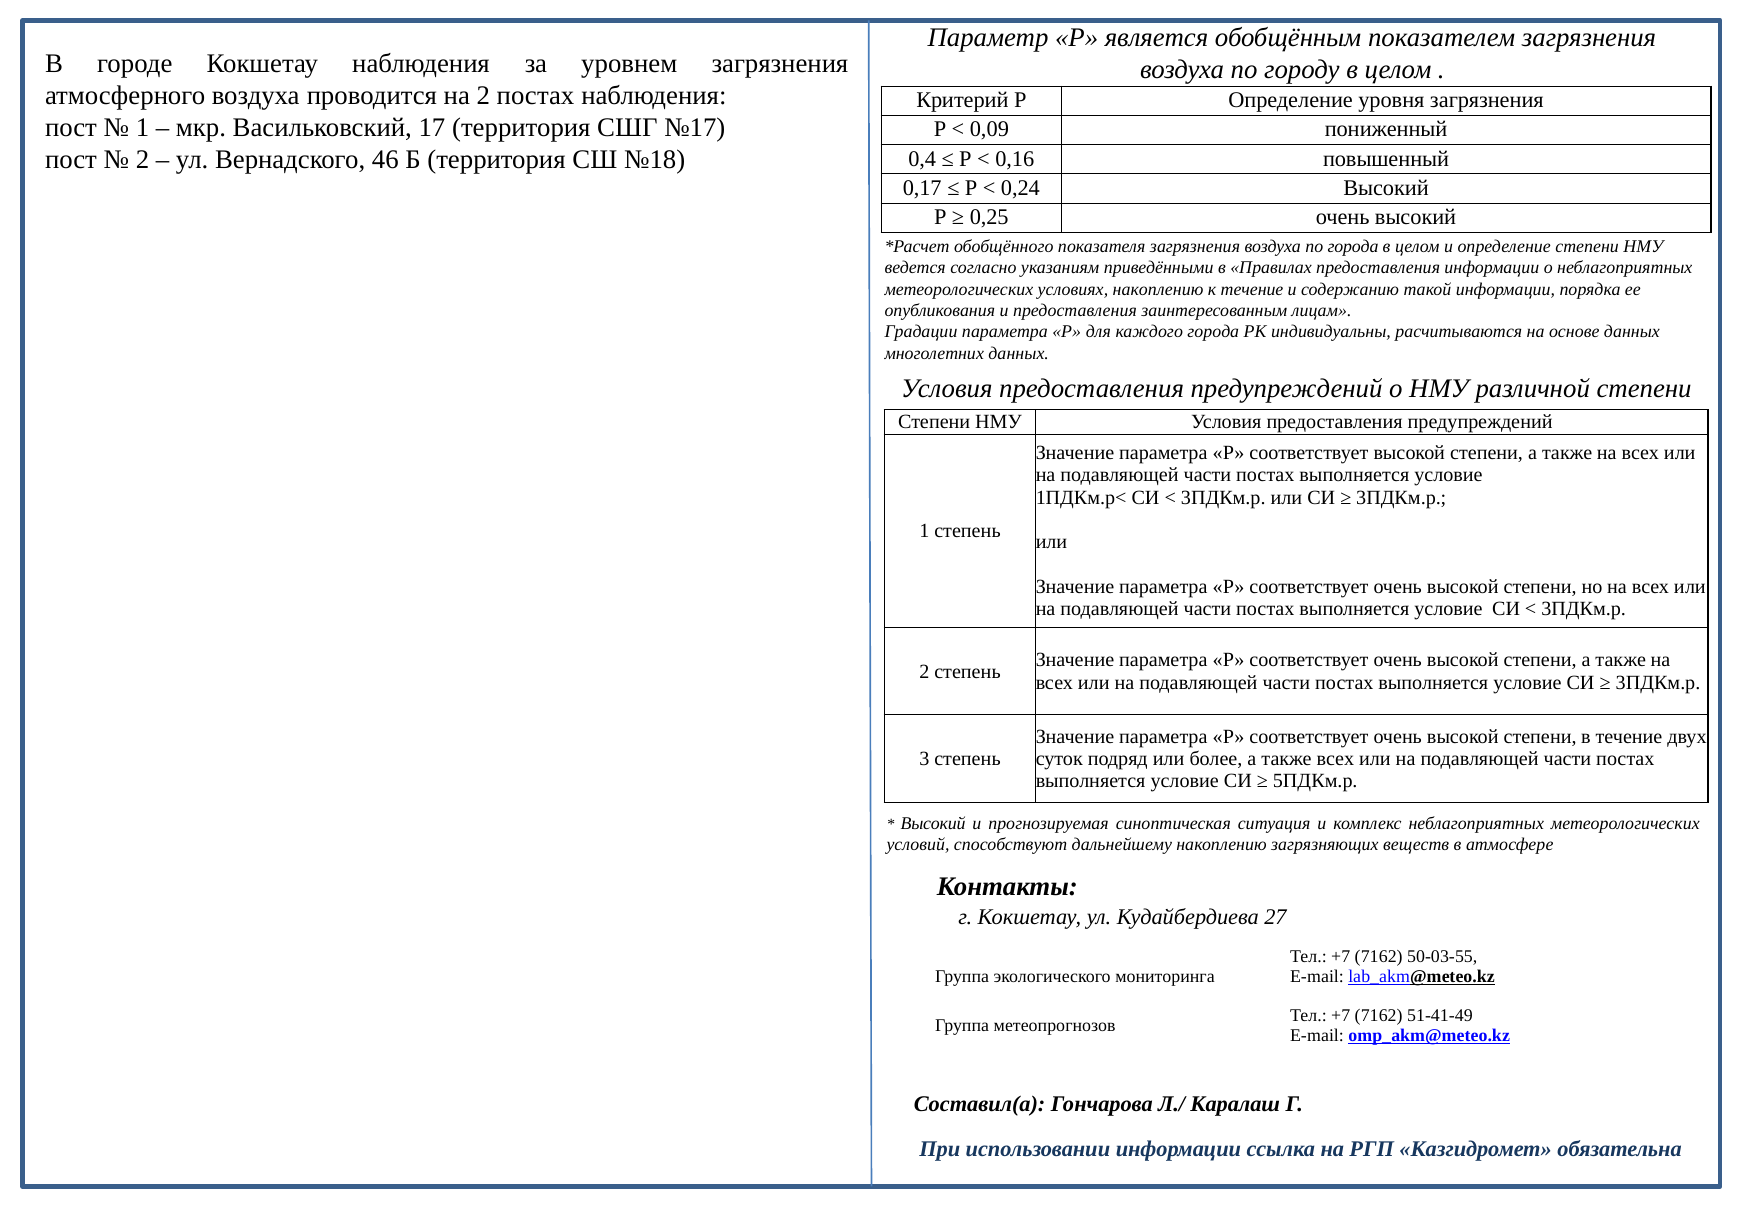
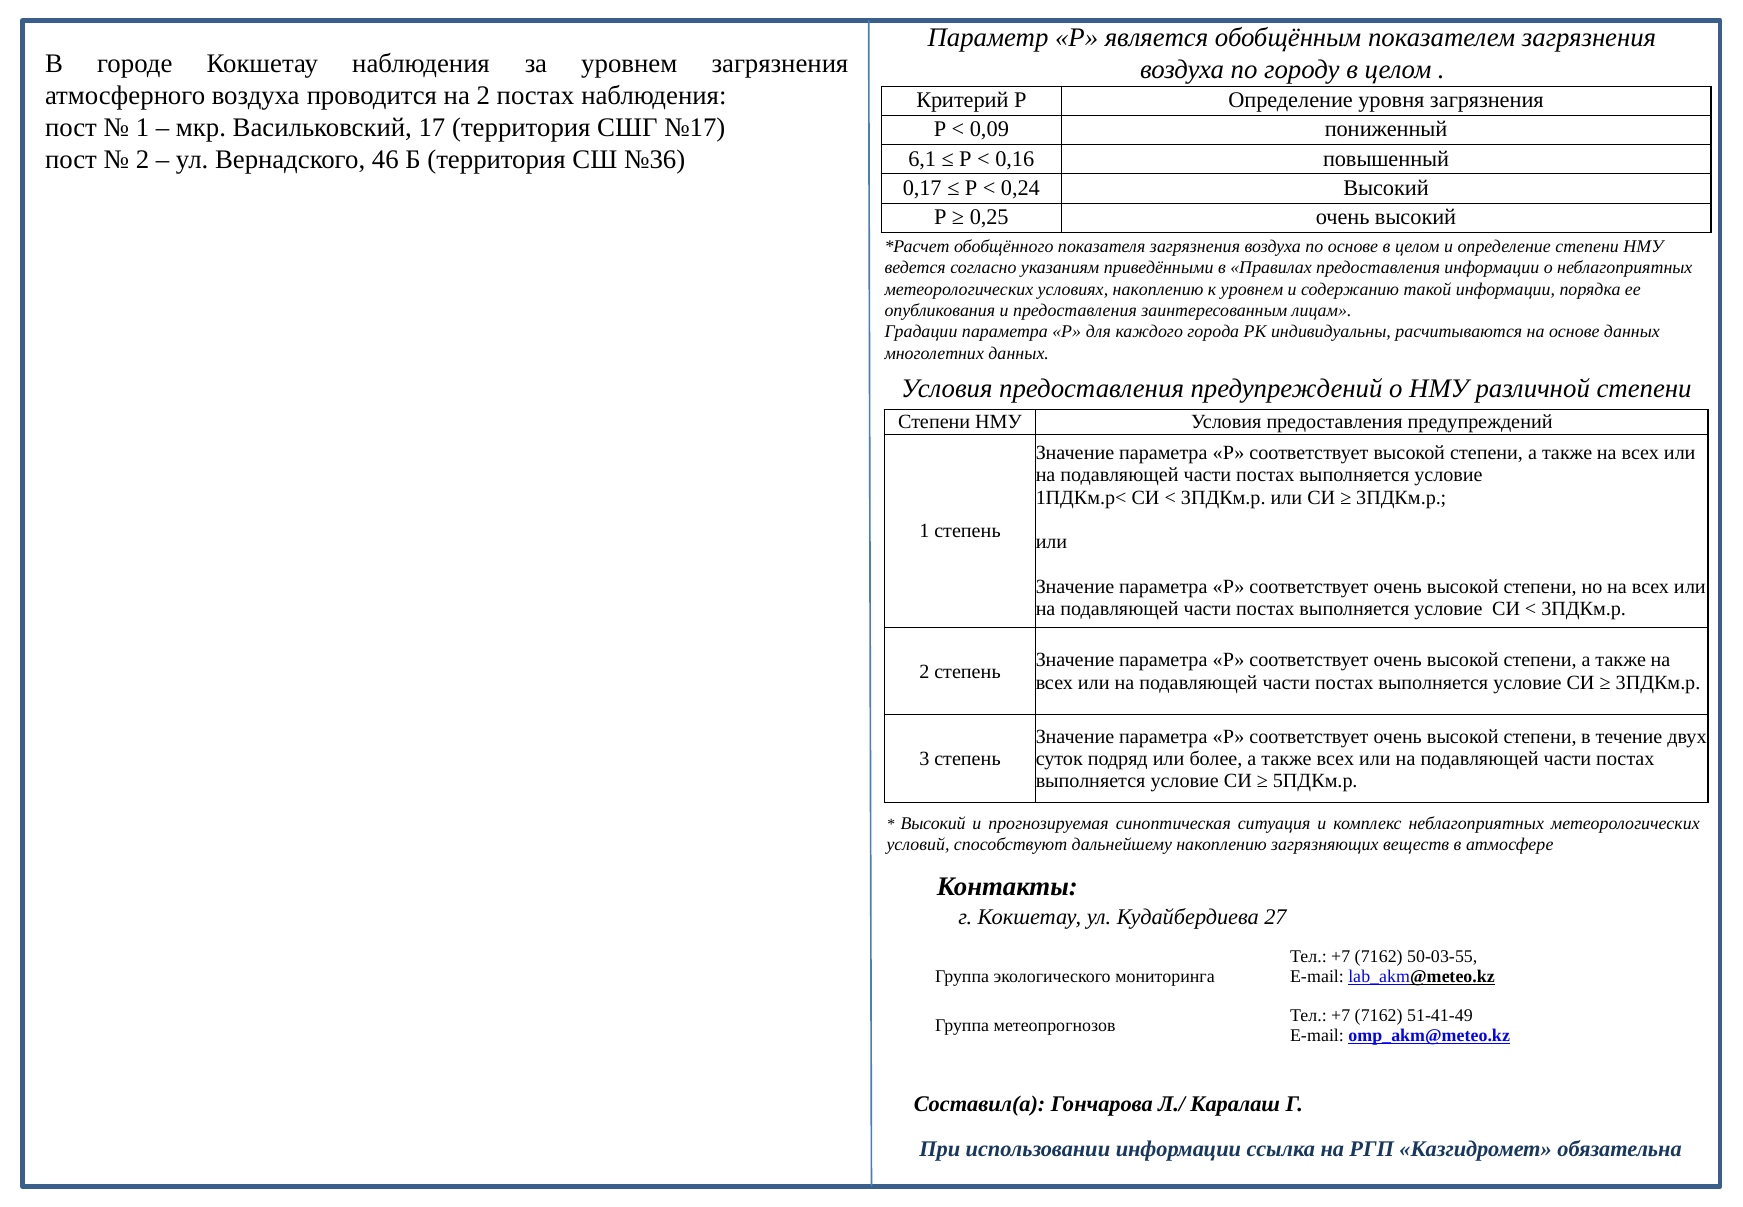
№18: №18 -> №36
0,4: 0,4 -> 6,1
по города: города -> основе
к течение: течение -> уровнем
